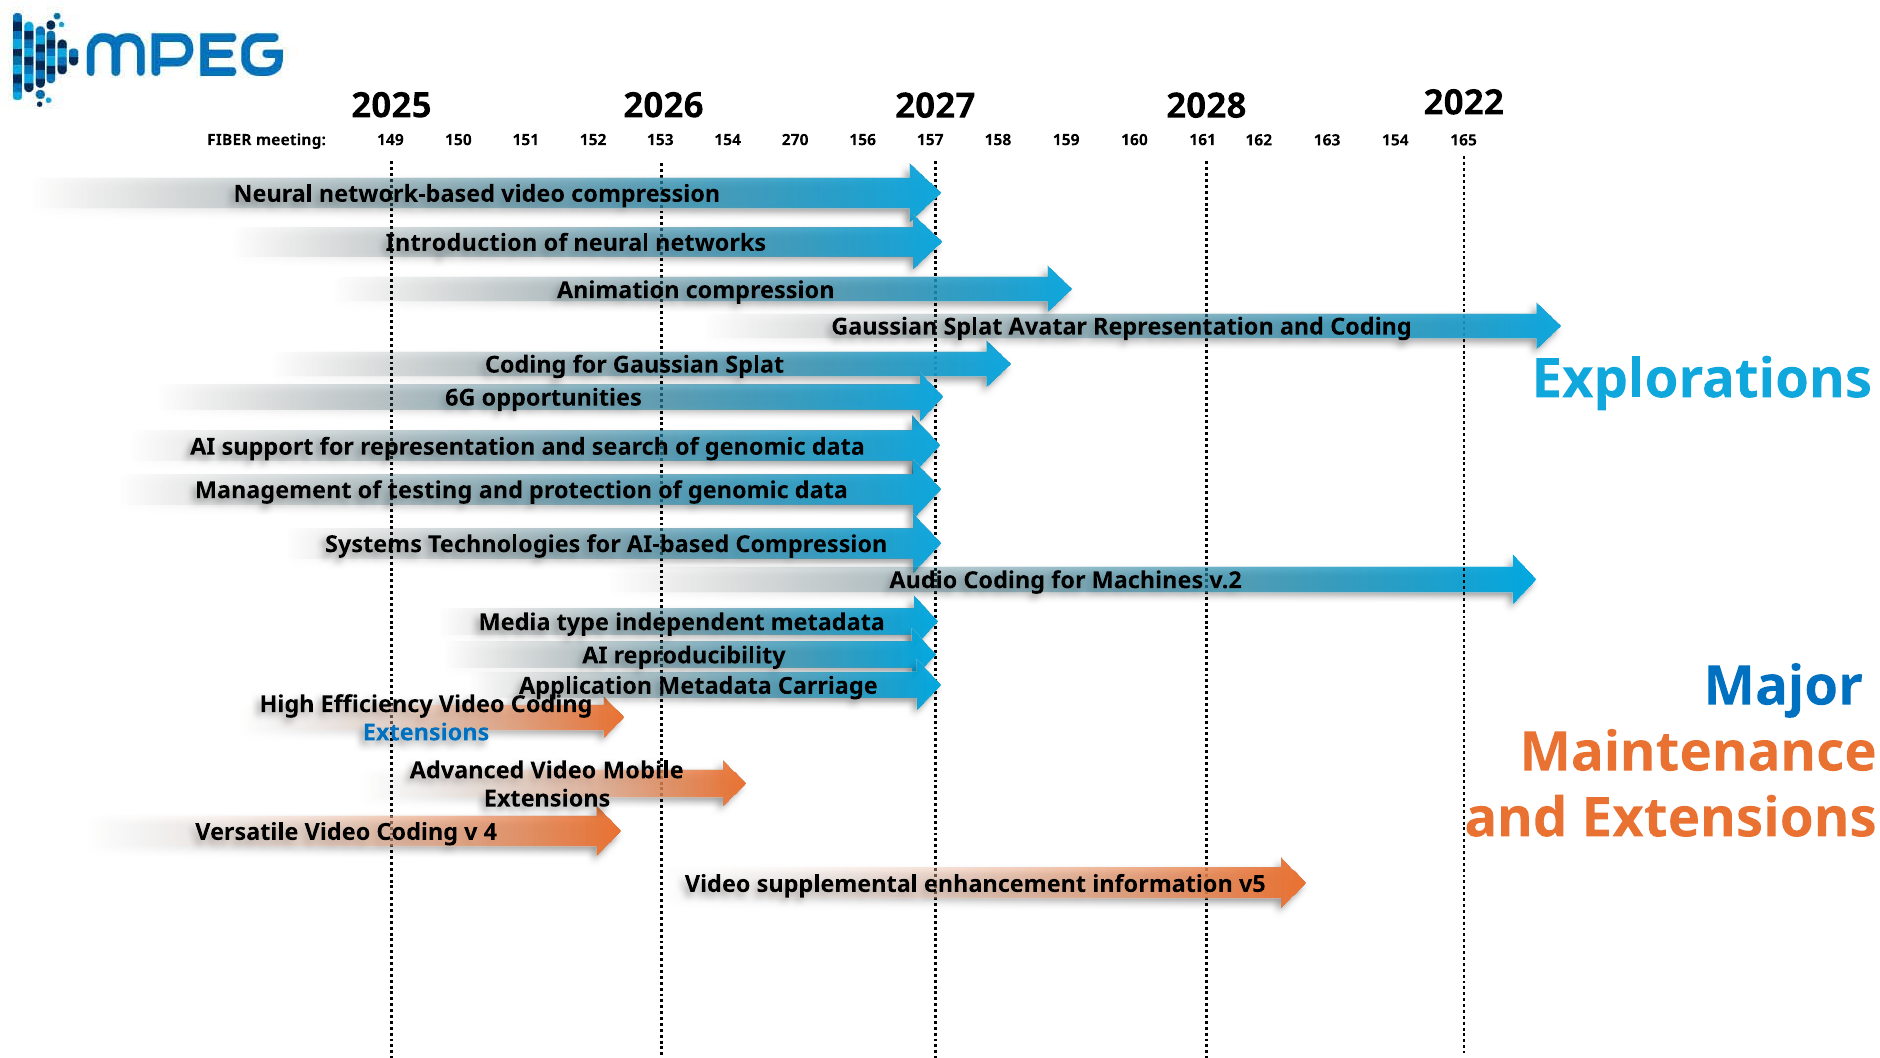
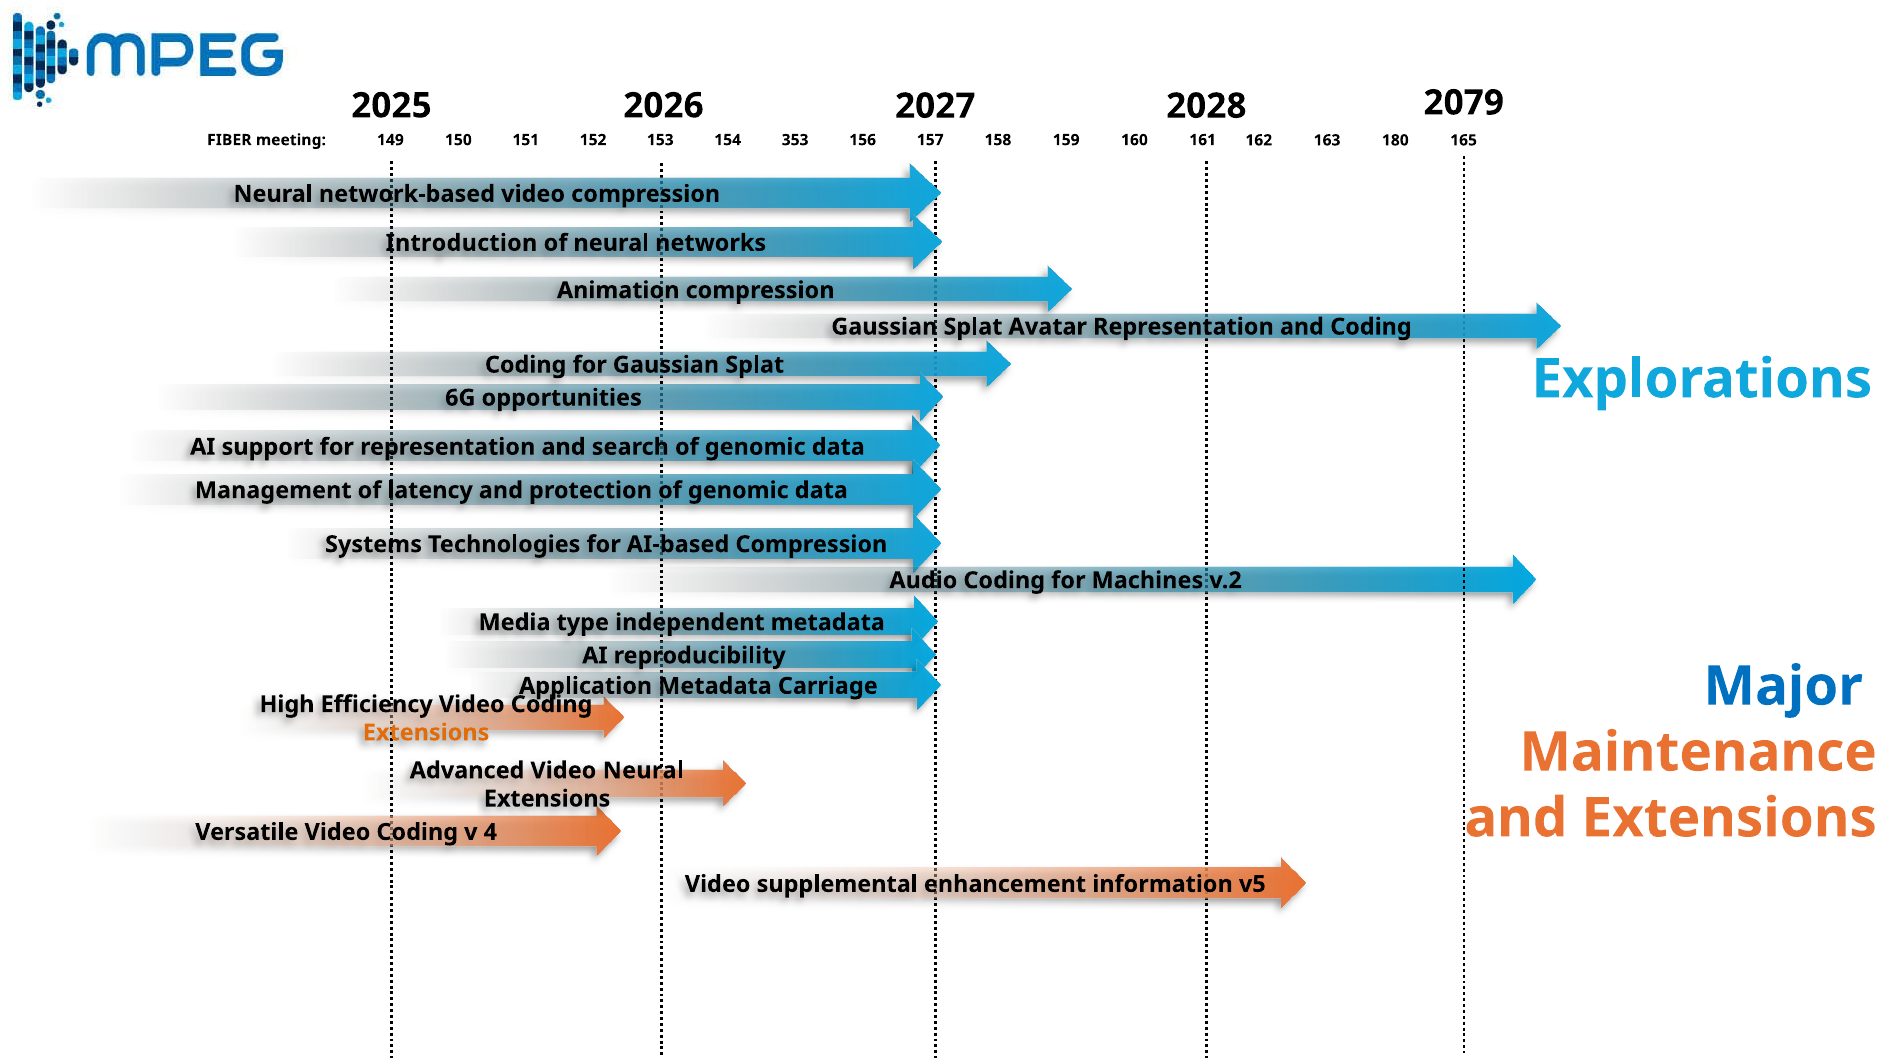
2022: 2022 -> 2079
270: 270 -> 353
163 154: 154 -> 180
testing: testing -> latency
Extensions at (426, 732) colour: blue -> orange
Video Mobile: Mobile -> Neural
